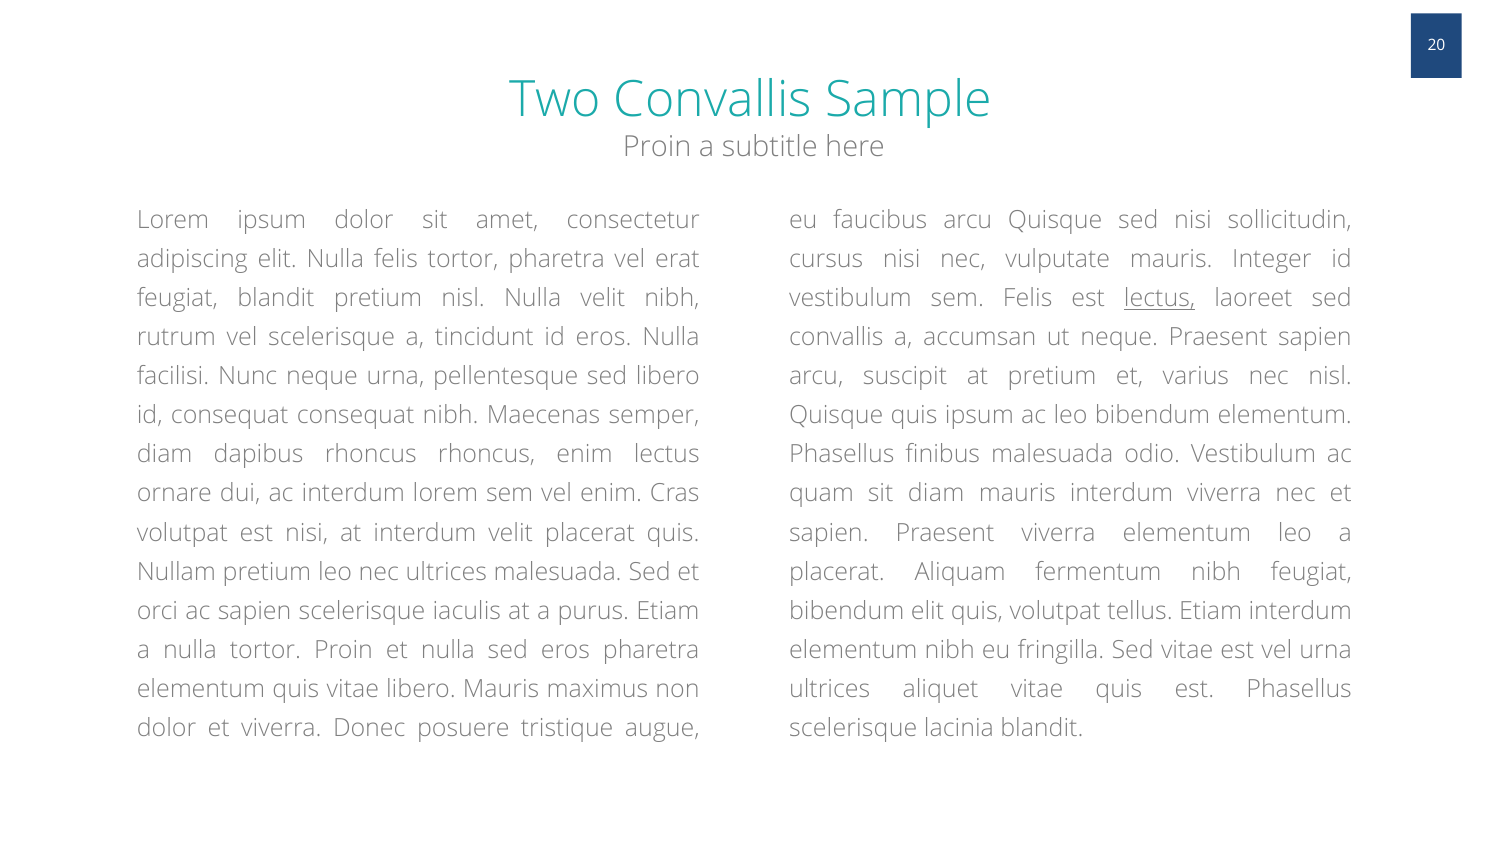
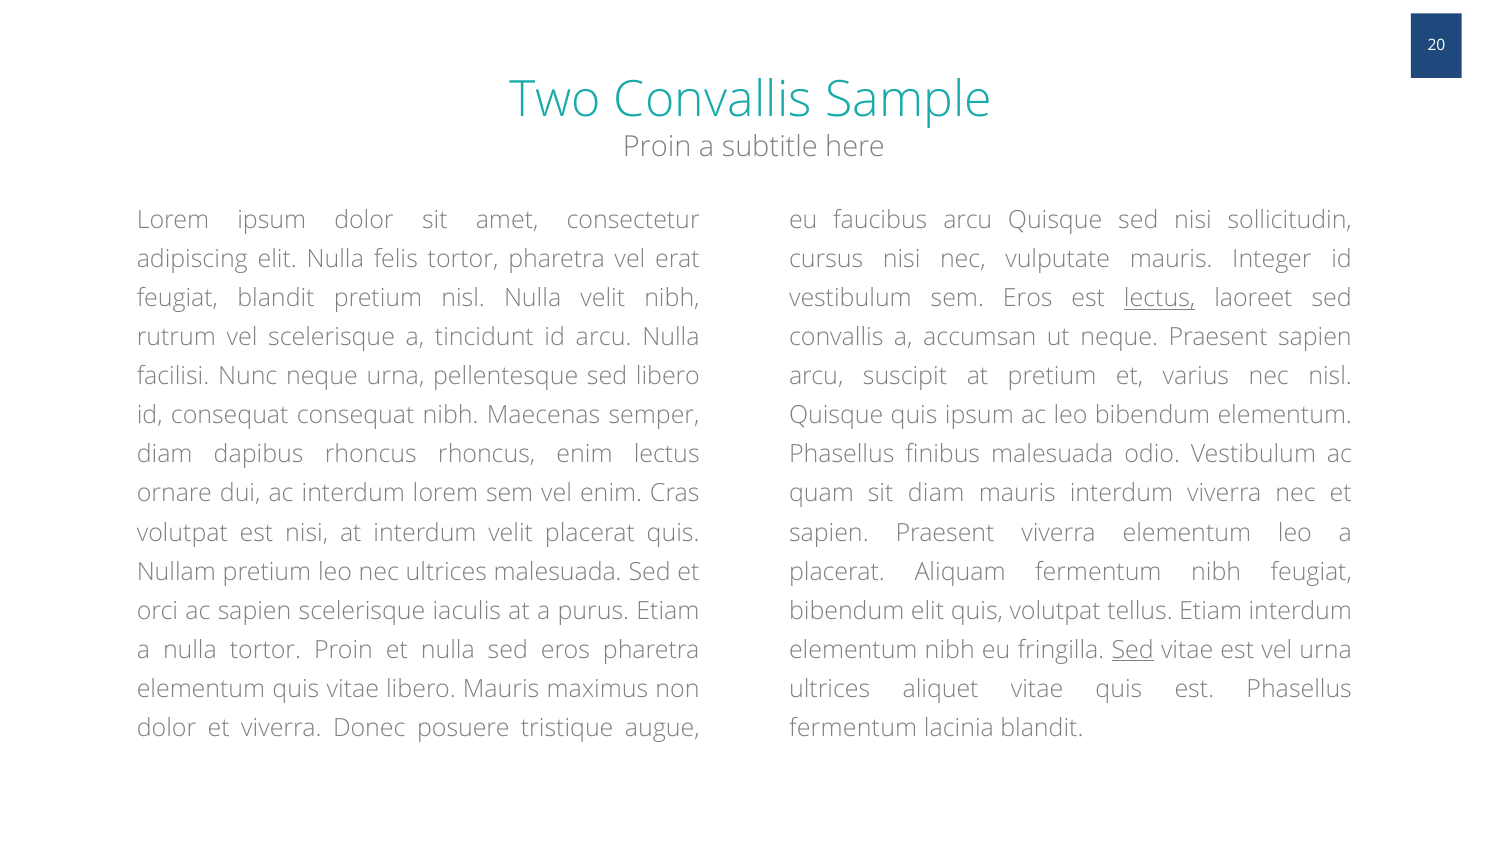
sem Felis: Felis -> Eros
id eros: eros -> arcu
Sed at (1133, 650) underline: none -> present
scelerisque at (853, 728): scelerisque -> fermentum
